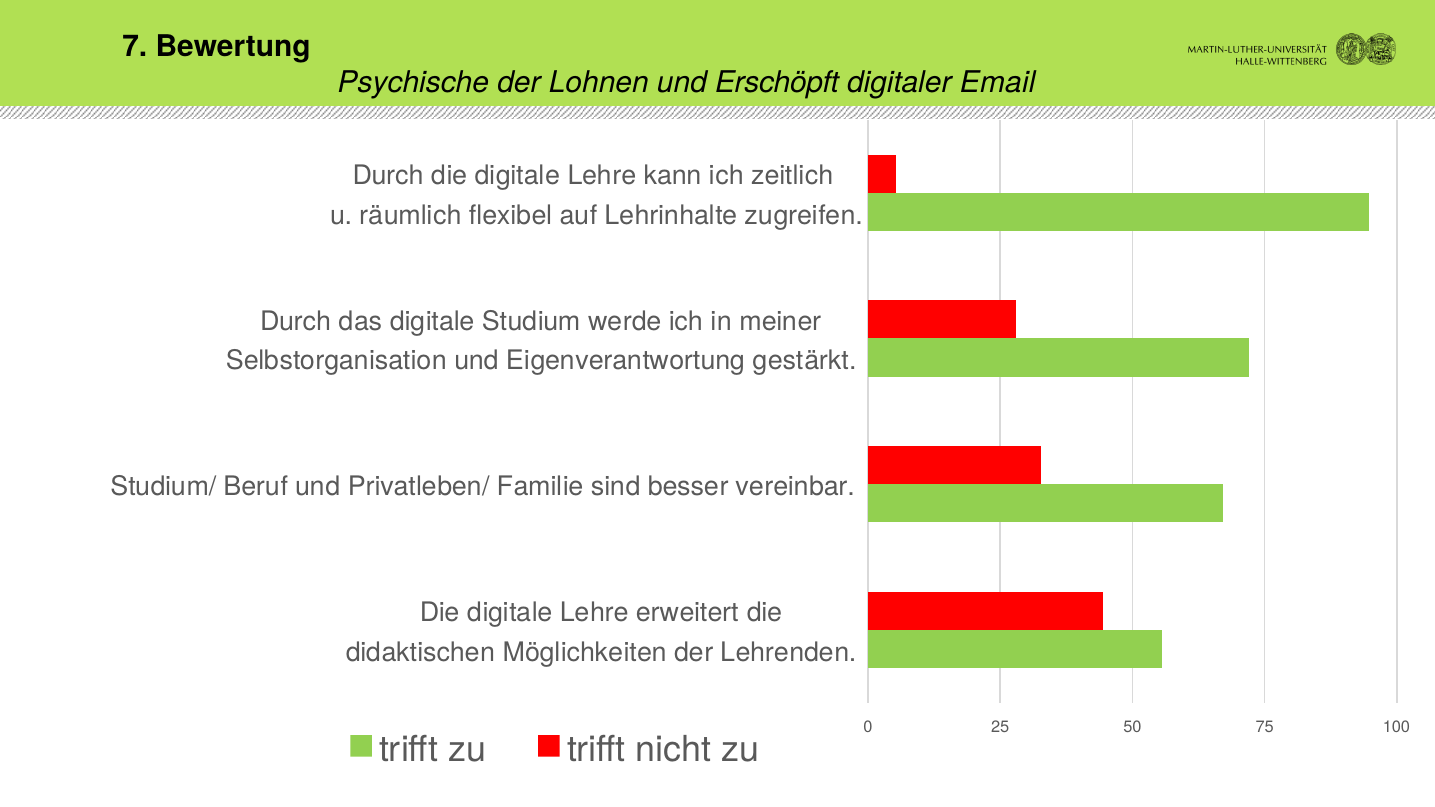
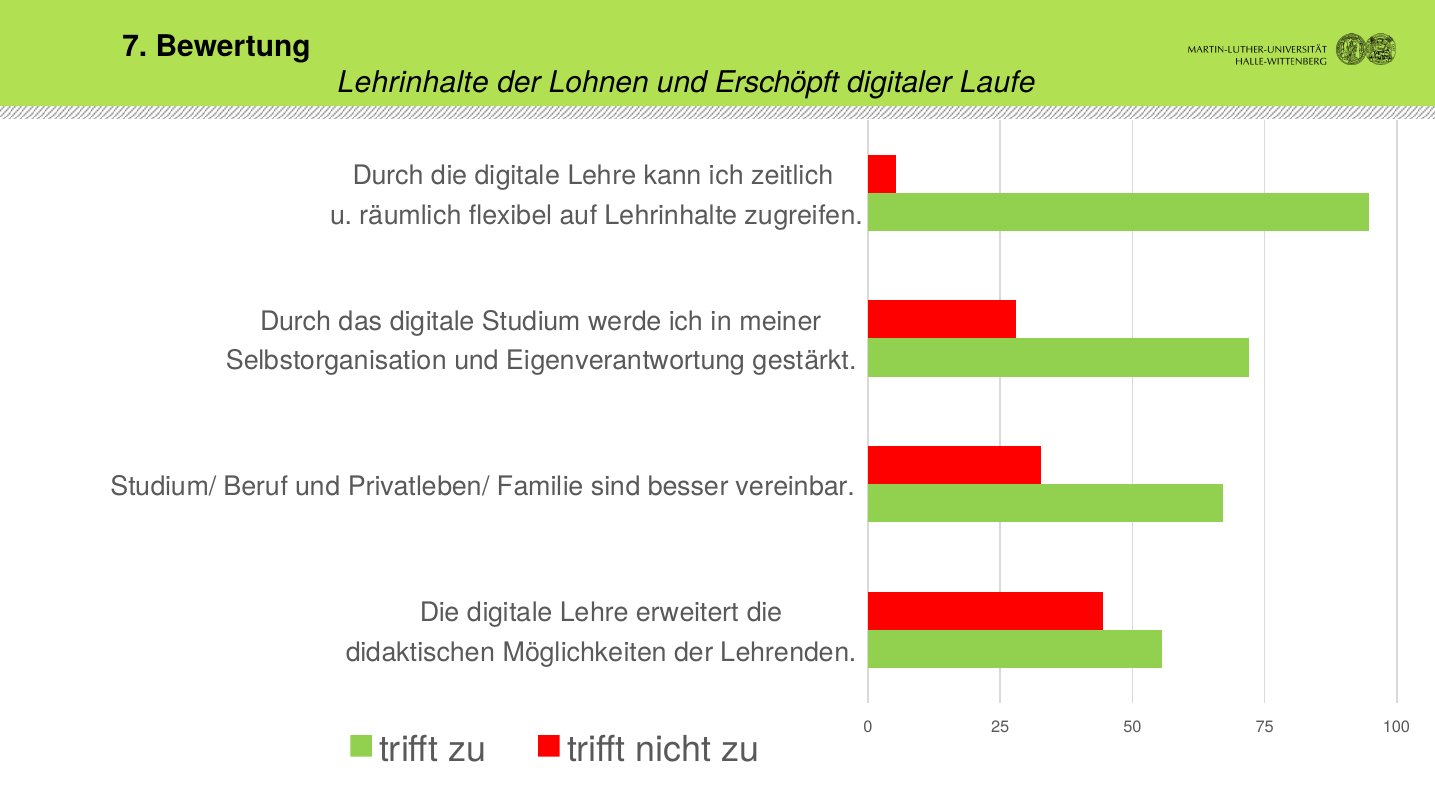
Psychische at (413, 82): Psychische -> Lehrinhalte
Email: Email -> Laufe
